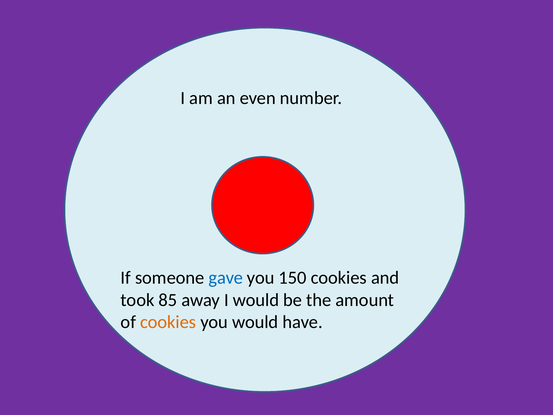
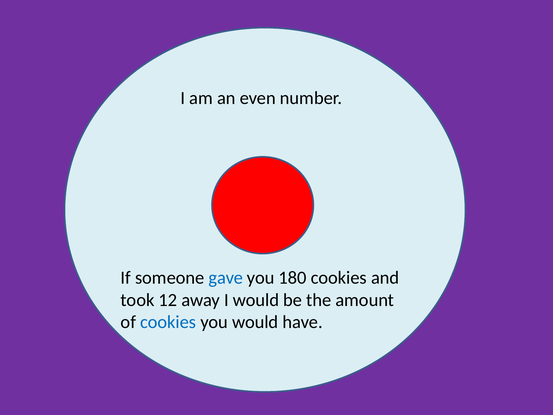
150: 150 -> 180
85: 85 -> 12
cookies at (168, 322) colour: orange -> blue
